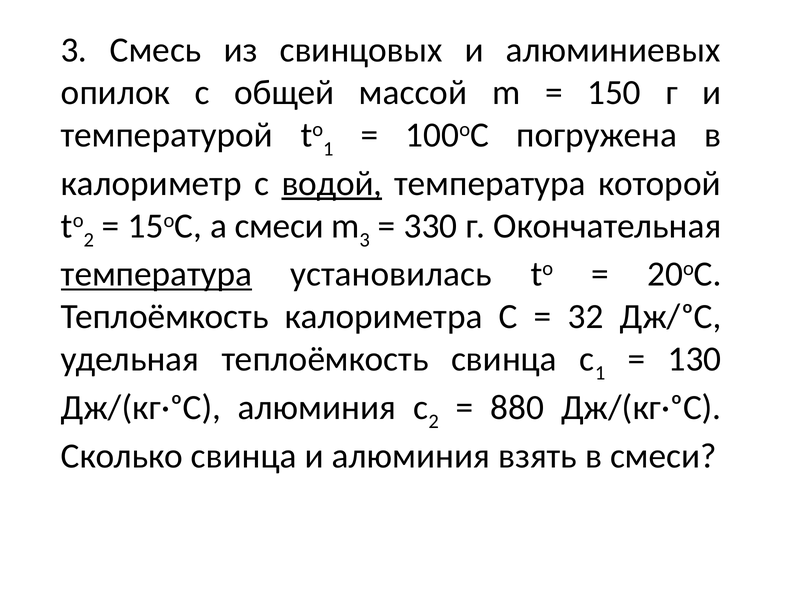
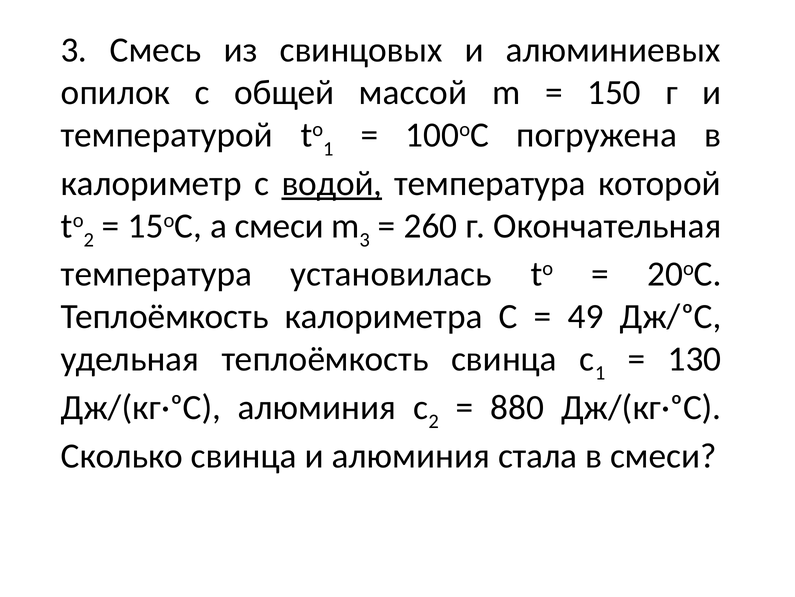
330: 330 -> 260
температура at (157, 274) underline: present -> none
32: 32 -> 49
взять: взять -> стала
